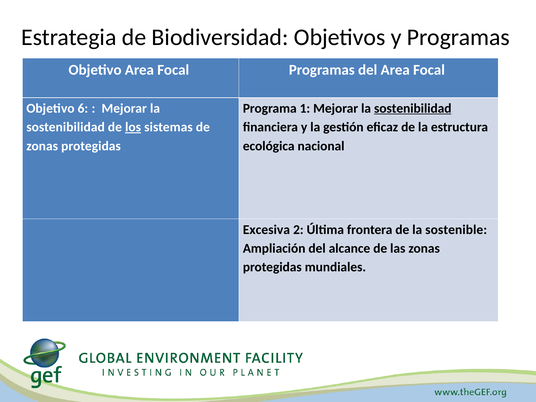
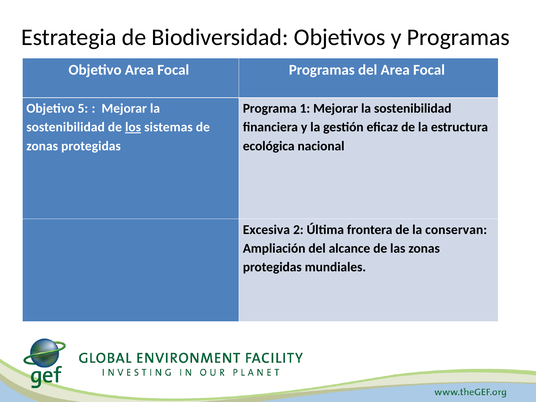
6: 6 -> 5
sostenibilidad at (413, 108) underline: present -> none
sostenible: sostenible -> conservan
